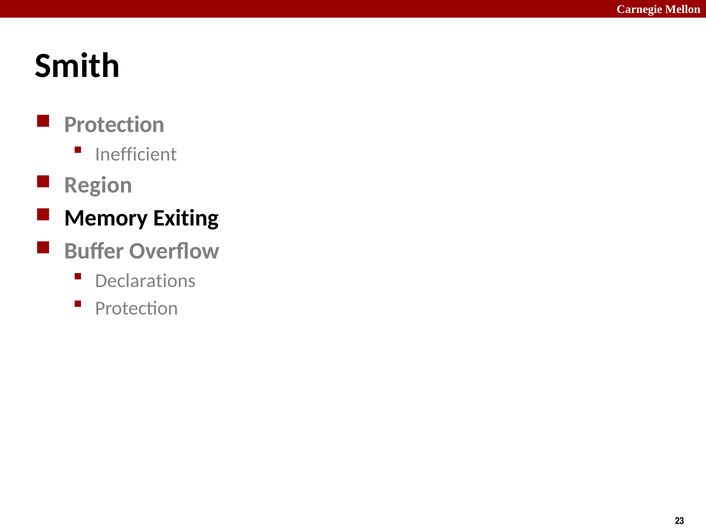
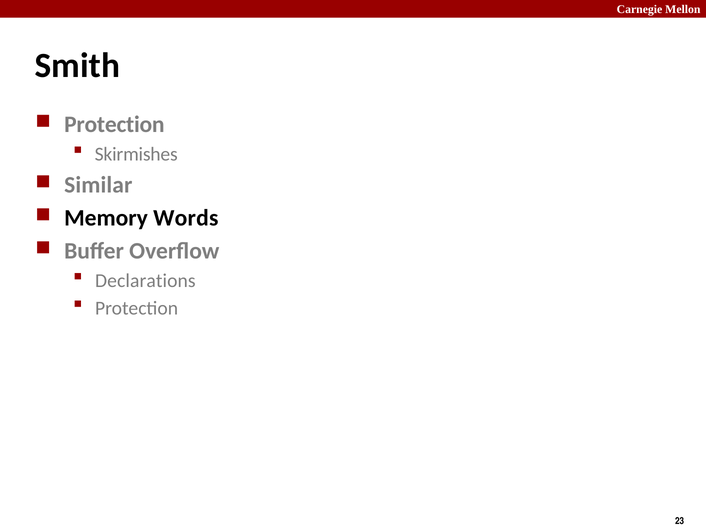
Inefficient: Inefficient -> Skirmishes
Region: Region -> Similar
Exiting: Exiting -> Words
